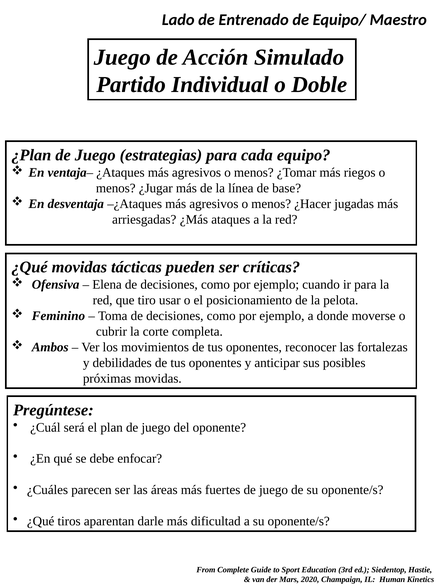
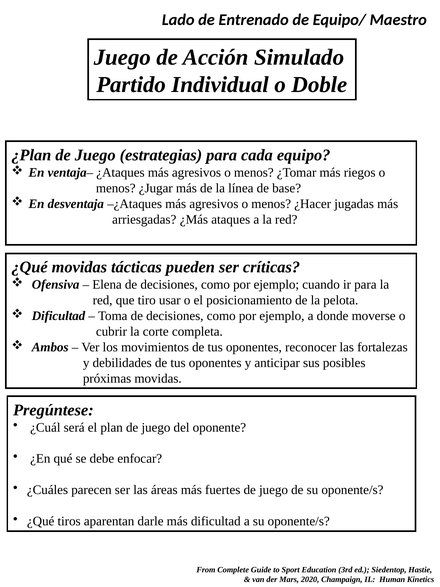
Feminino at (58, 316): Feminino -> Dificultad
